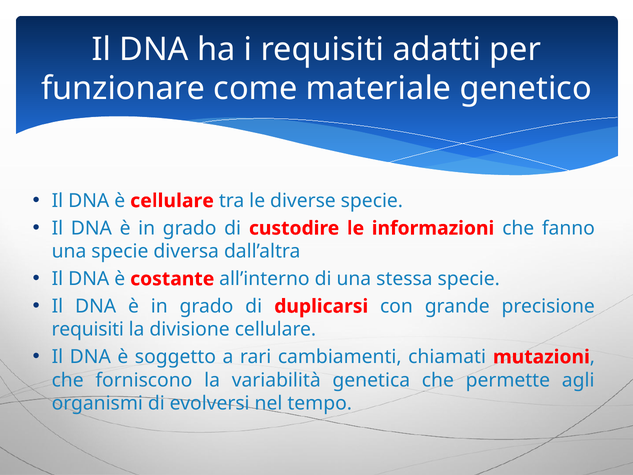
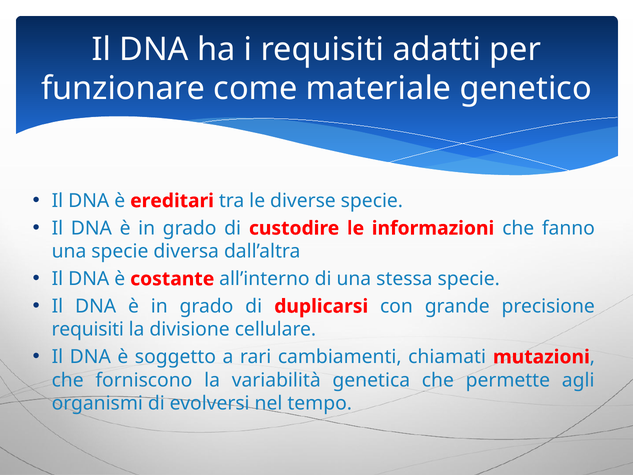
è cellulare: cellulare -> ereditari
